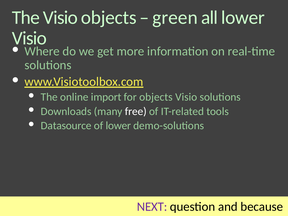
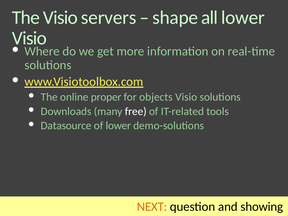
Visio objects: objects -> servers
green: green -> shape
import: import -> proper
NEXT colour: purple -> orange
because: because -> showing
